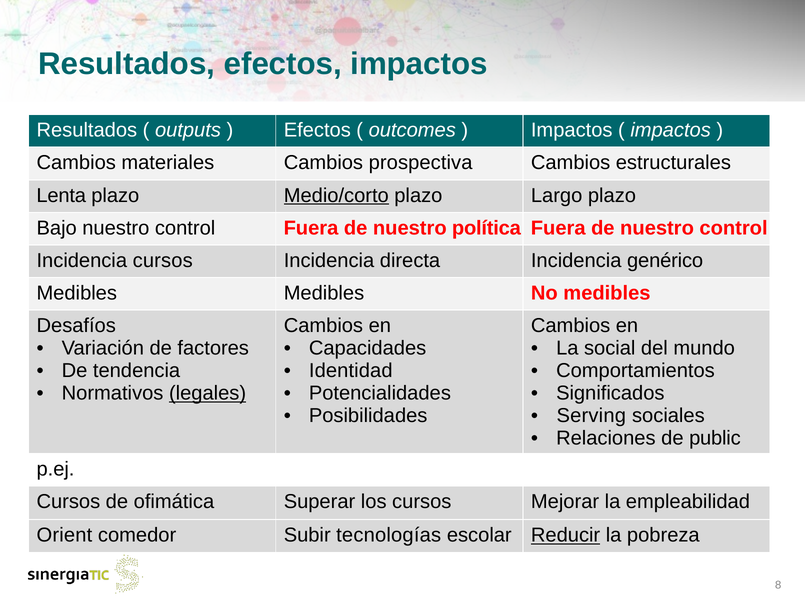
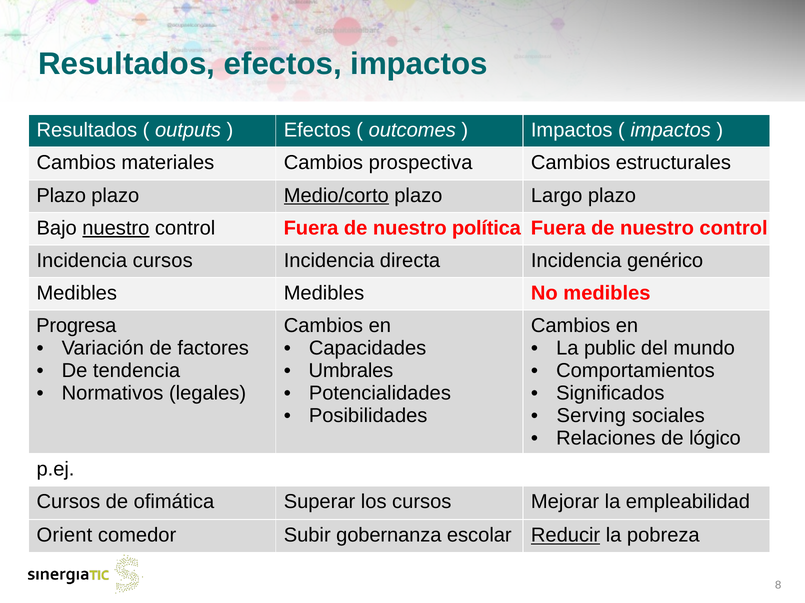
Lenta at (61, 196): Lenta -> Plazo
nuestro at (116, 228) underline: none -> present
Desafíos: Desafíos -> Progresa
social: social -> public
Identidad: Identidad -> Umbrales
legales underline: present -> none
public: public -> lógico
tecnologías: tecnologías -> gobernanza
